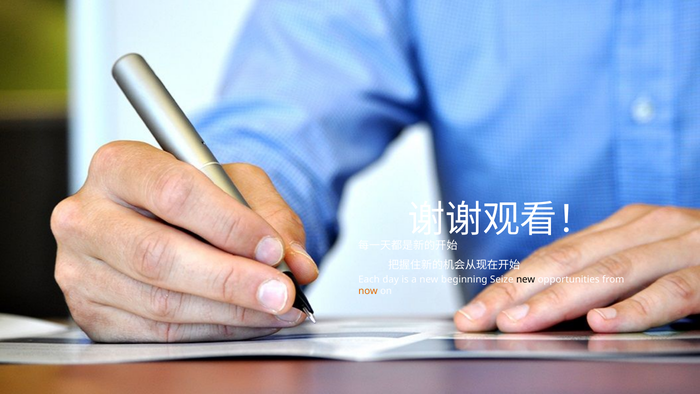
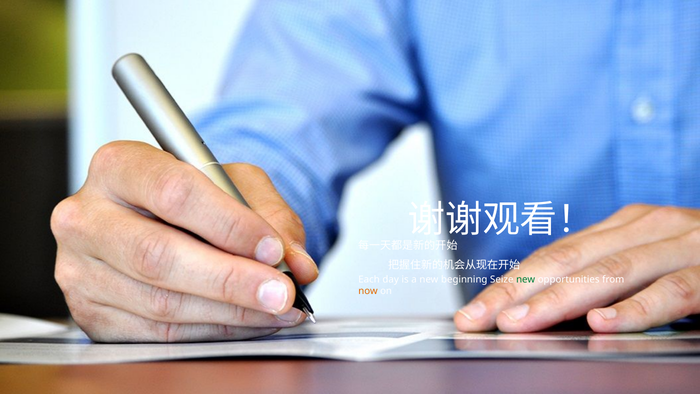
new at (526, 279) colour: black -> green
